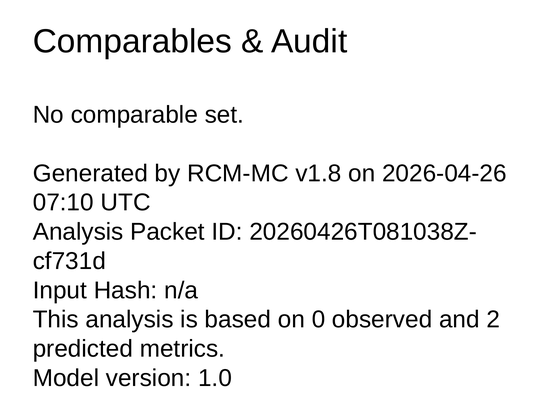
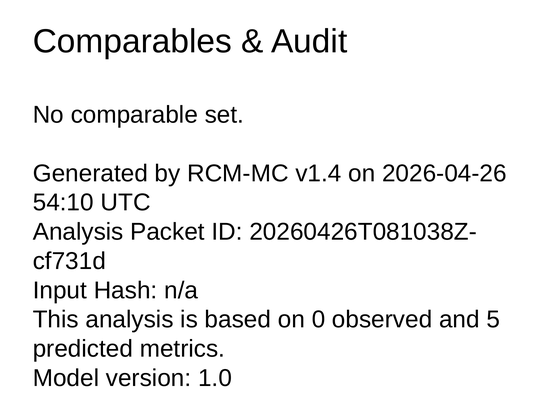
v1.8: v1.8 -> v1.4
07:10: 07:10 -> 54:10
2: 2 -> 5
